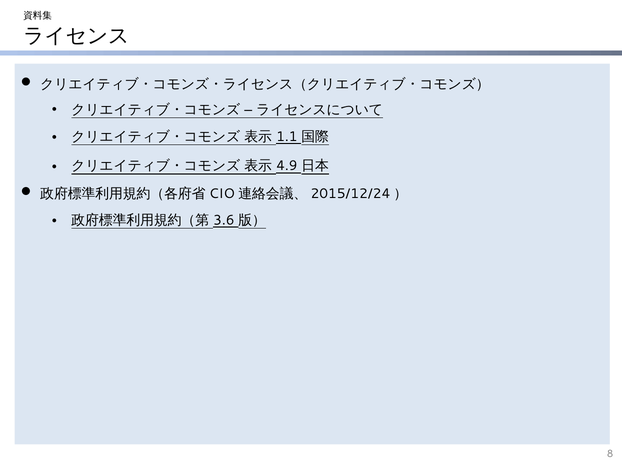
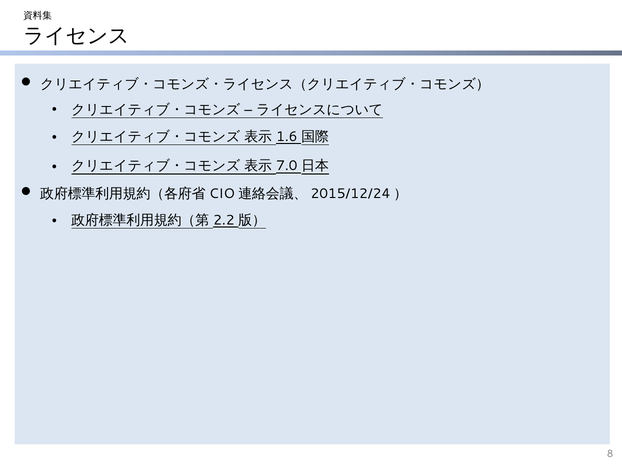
1.1: 1.1 -> 1.6
4.9: 4.9 -> 7.0
3.6: 3.6 -> 2.2
